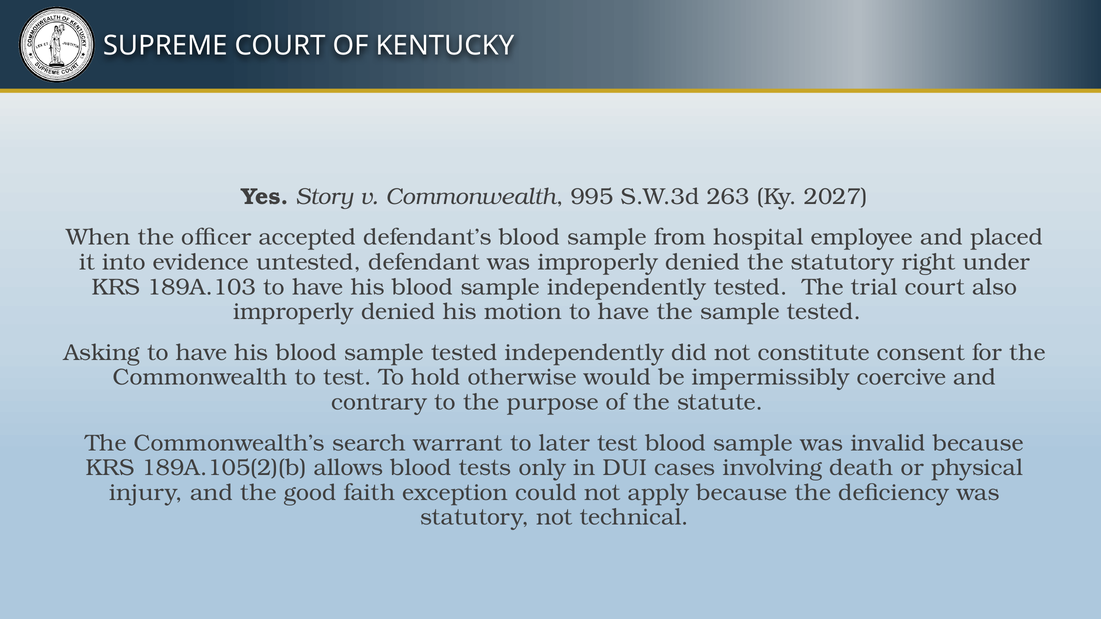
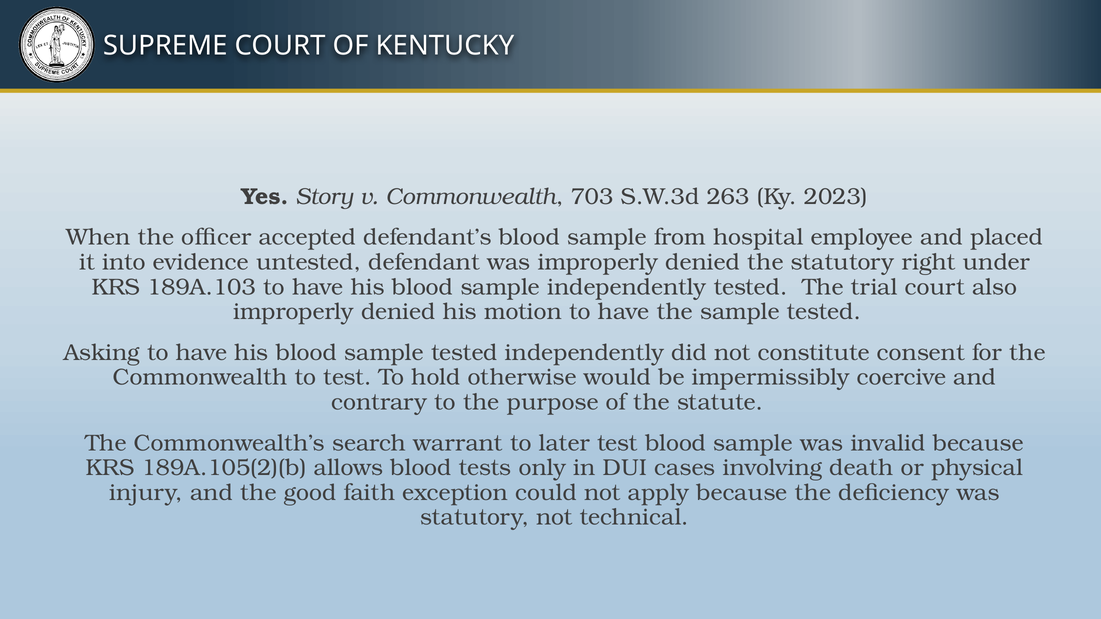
995: 995 -> 703
2027: 2027 -> 2023
